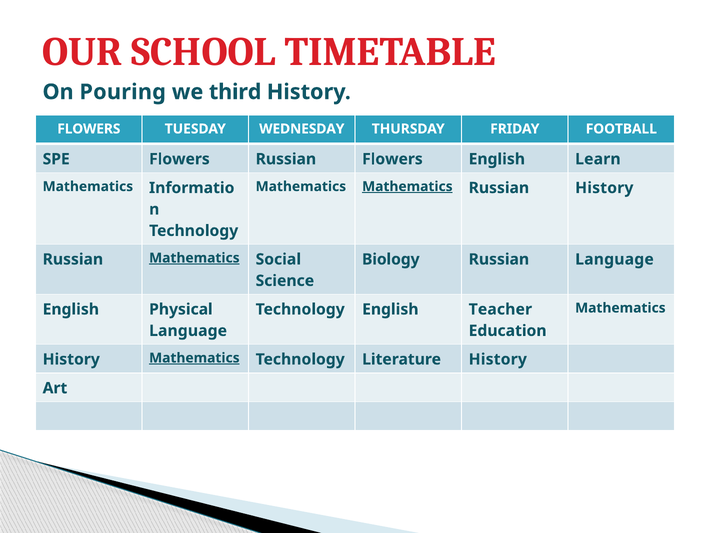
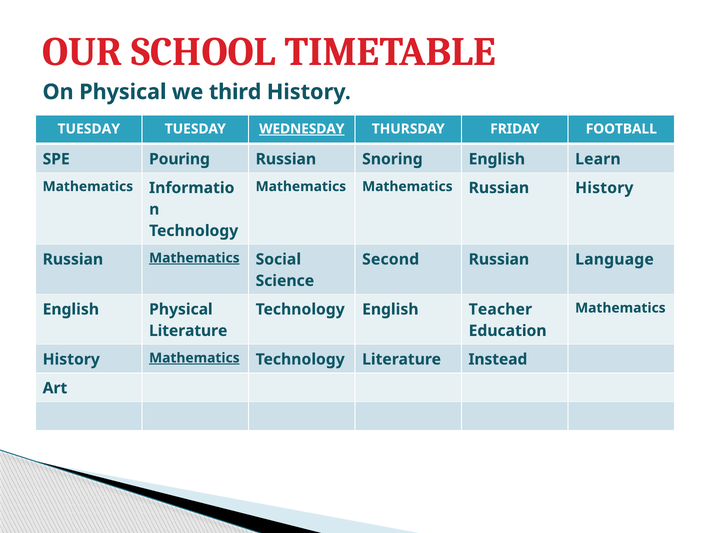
On Pouring: Pouring -> Physical
FLOWERS at (89, 129): FLOWERS -> TUESDAY
WEDNESDAY underline: none -> present
SPE Flowers: Flowers -> Pouring
Russian Flowers: Flowers -> Snoring
Mathematics at (407, 186) underline: present -> none
Biology: Biology -> Second
Language at (188, 330): Language -> Literature
Literature History: History -> Instead
